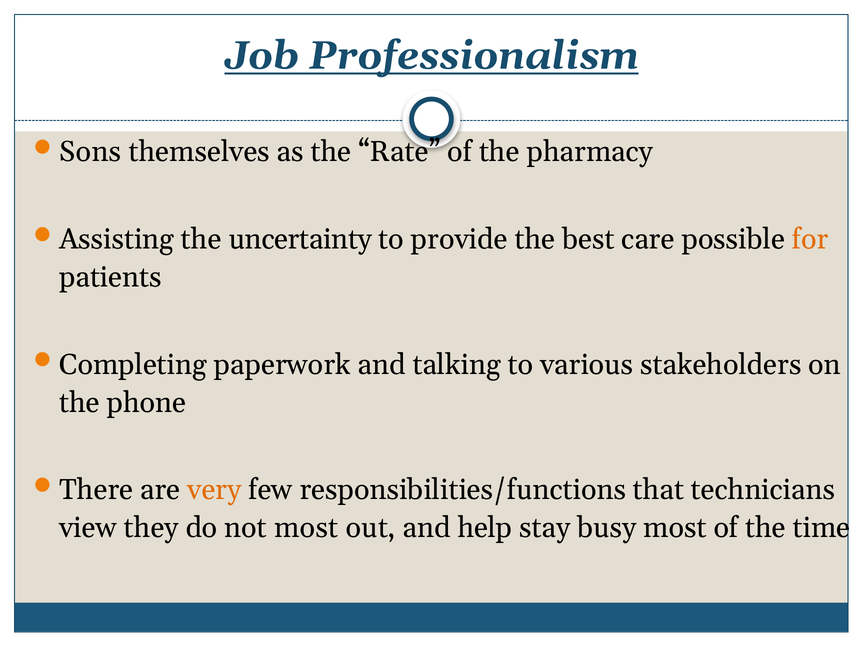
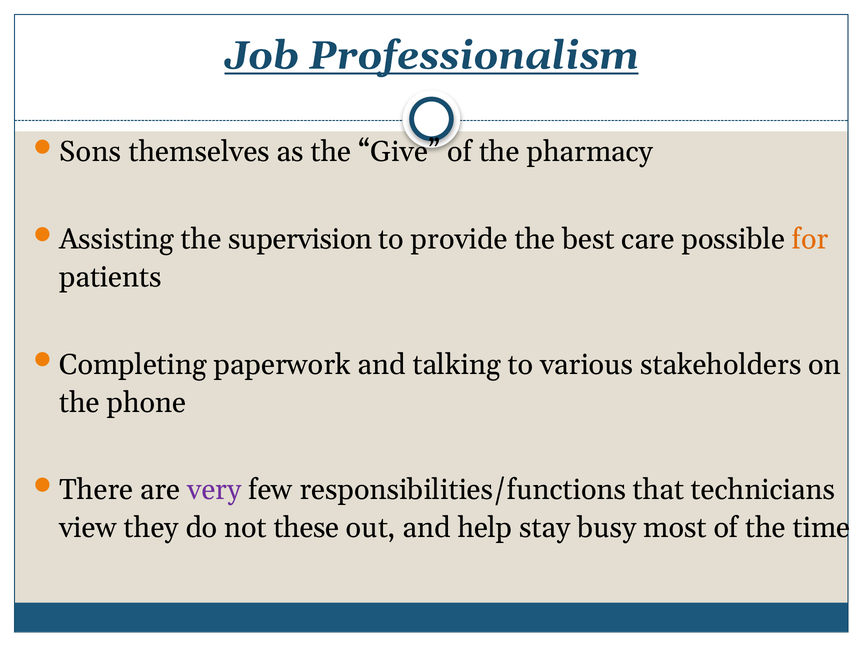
Rate: Rate -> Give
uncertainty: uncertainty -> supervision
very colour: orange -> purple
not most: most -> these
